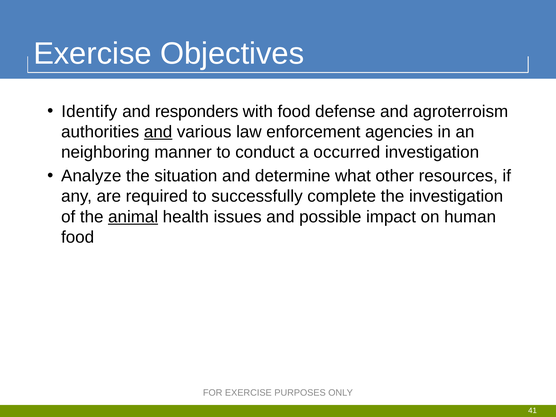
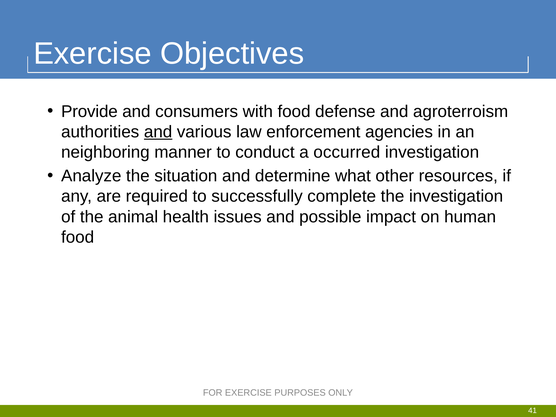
Identify: Identify -> Provide
responders: responders -> consumers
animal underline: present -> none
